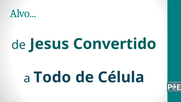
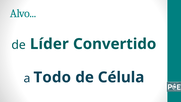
Jesus: Jesus -> Líder
